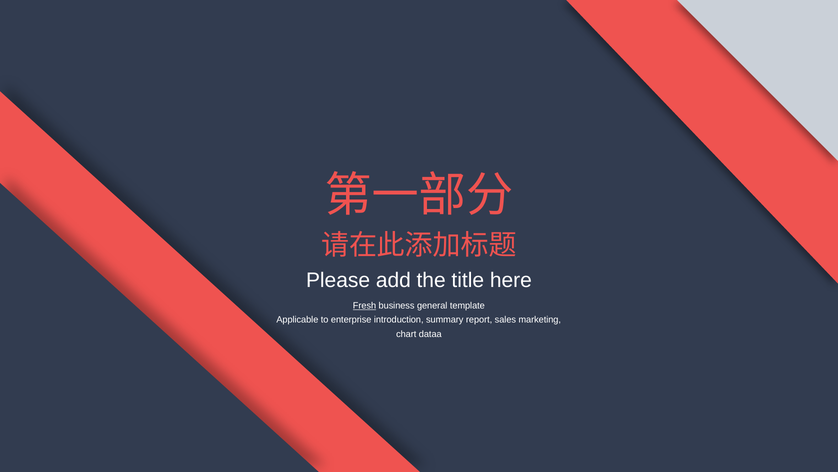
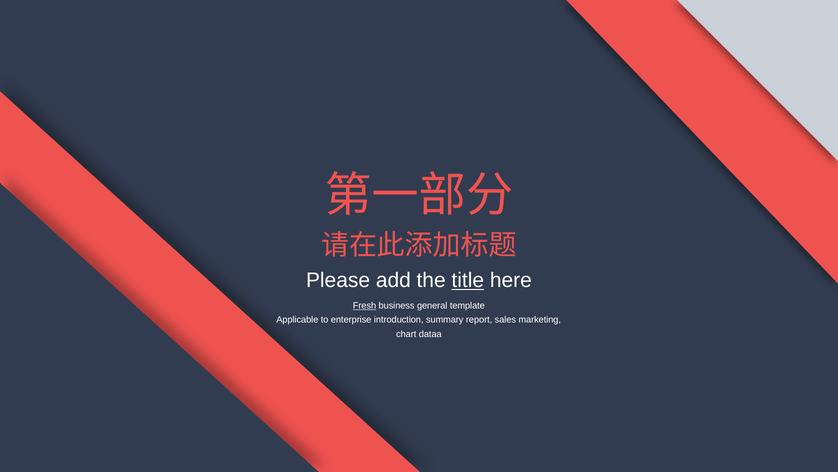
title underline: none -> present
